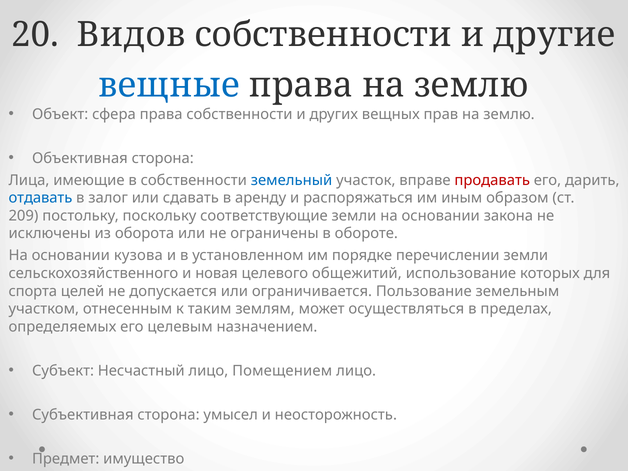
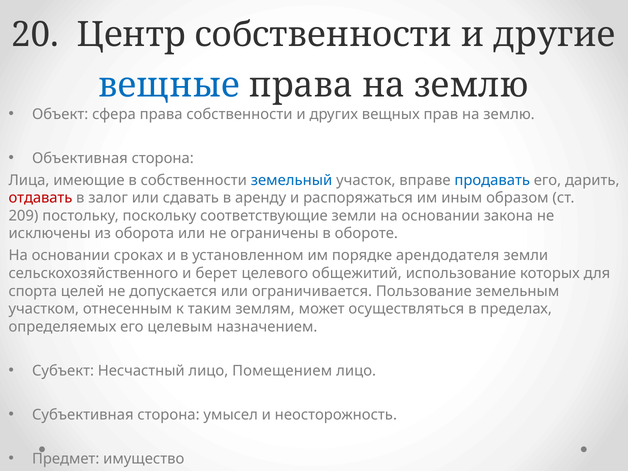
Видов: Видов -> Центр
продавать colour: red -> blue
отдавать colour: blue -> red
кузова: кузова -> сроках
перечислении: перечислении -> арендодателя
новая: новая -> берет
